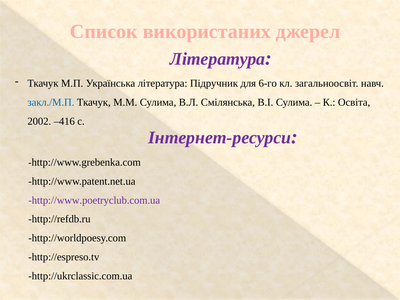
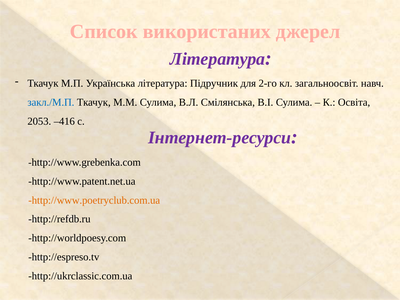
6-го: 6-го -> 2-го
2002: 2002 -> 2053
http://www.poetryclub.com.ua colour: purple -> orange
